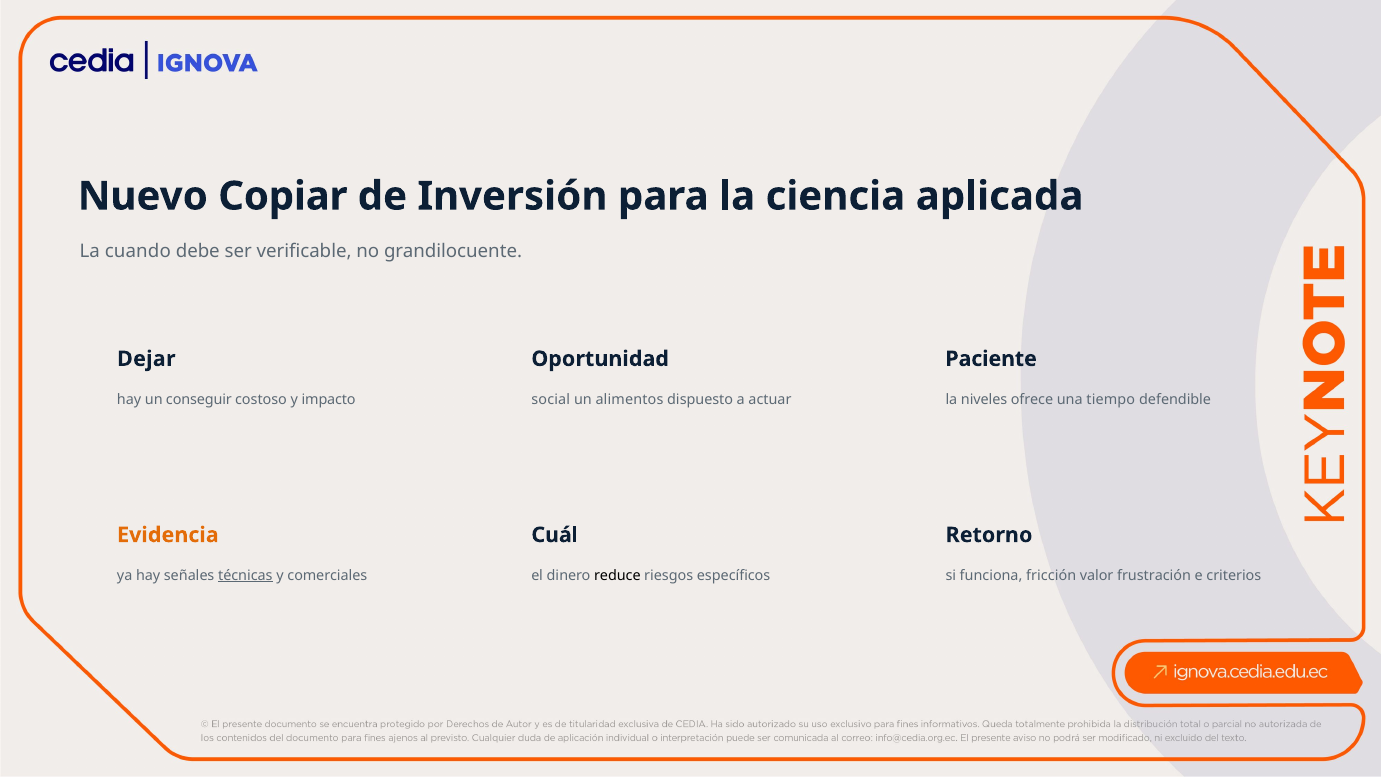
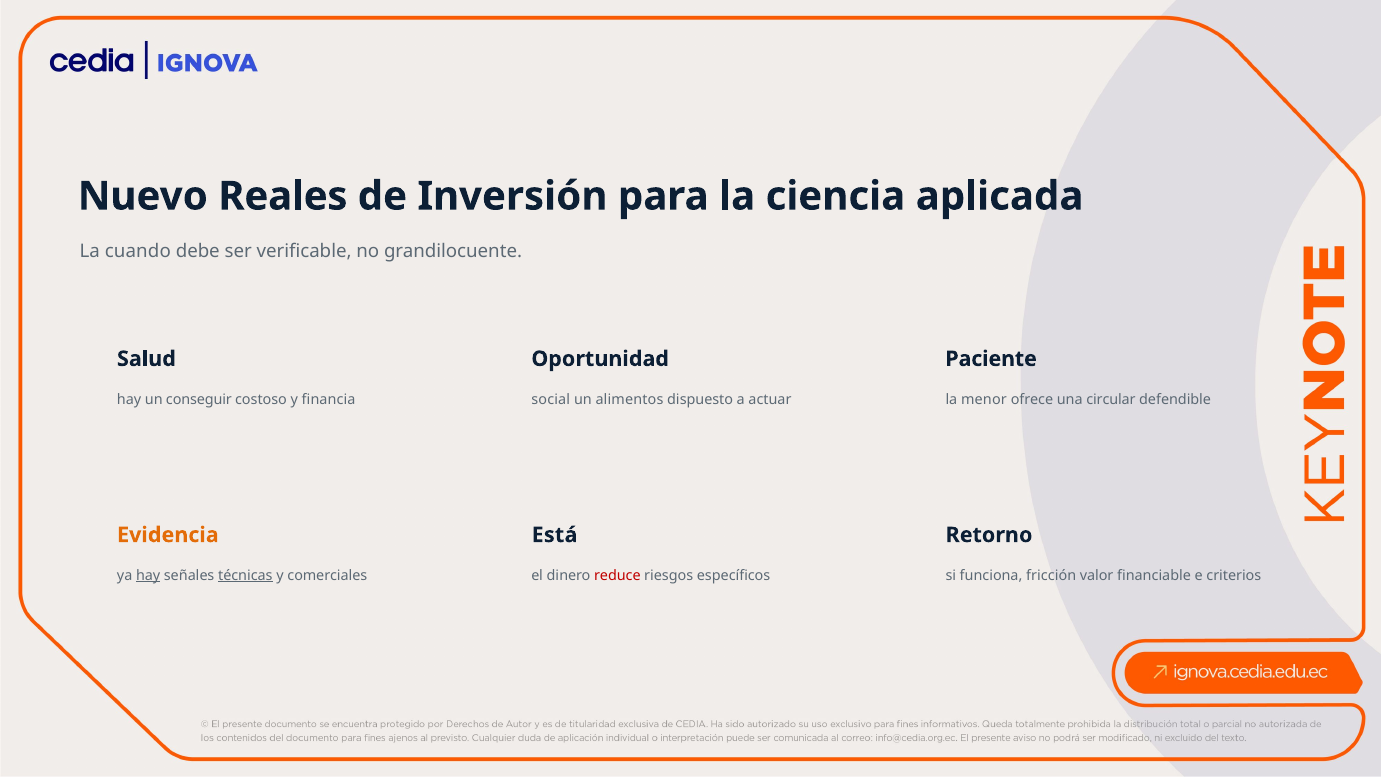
Copiar: Copiar -> Reales
Dejar: Dejar -> Salud
impacto: impacto -> financia
niveles: niveles -> menor
tiempo: tiempo -> circular
Cuál: Cuál -> Está
hay at (148, 576) underline: none -> present
reduce colour: black -> red
frustración: frustración -> financiable
